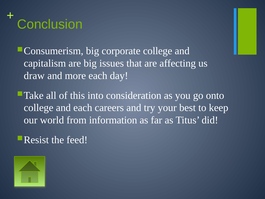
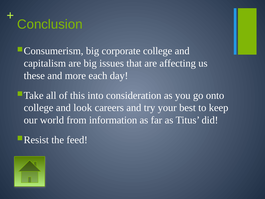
draw: draw -> these
and each: each -> look
